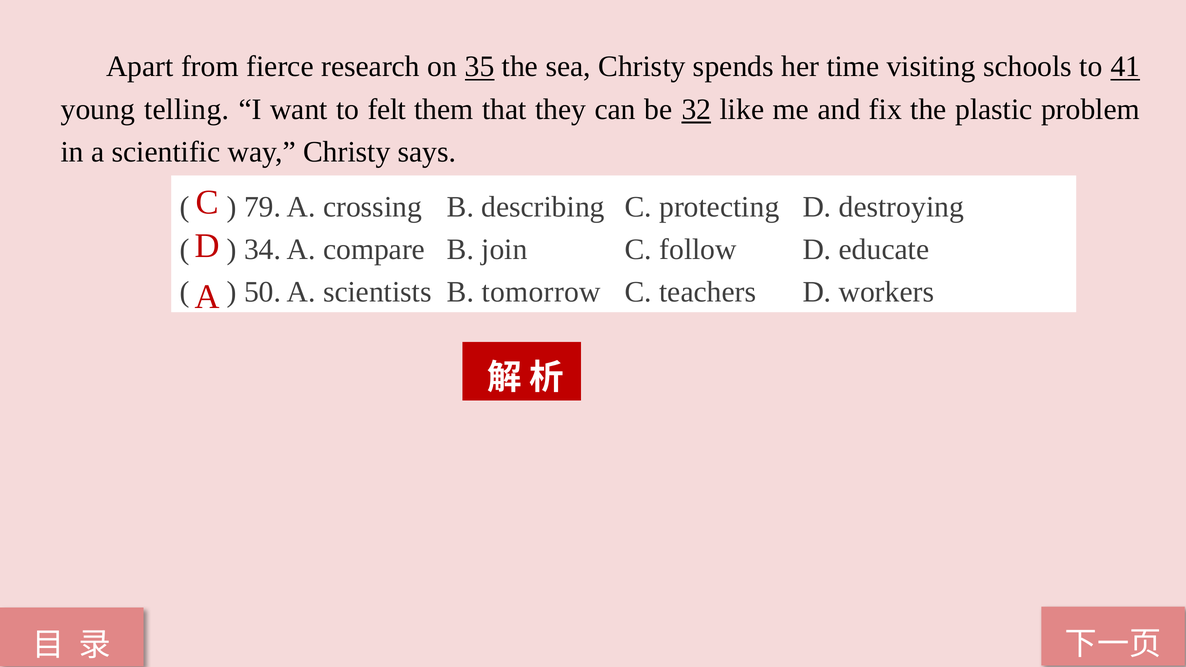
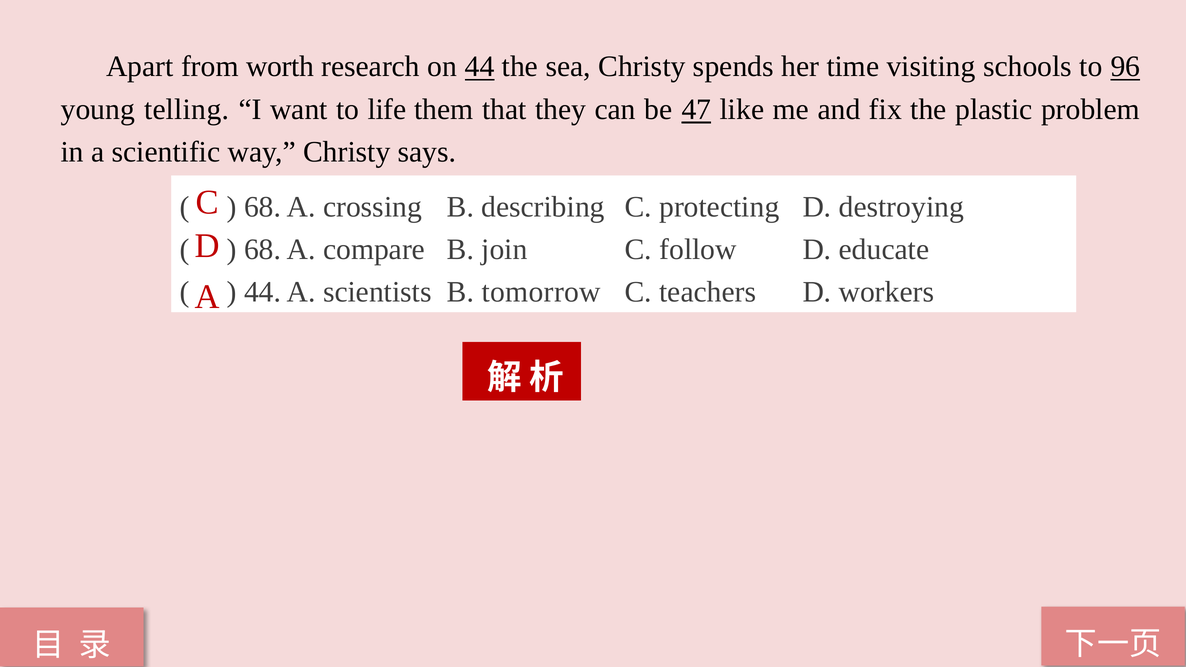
fierce: fierce -> worth
on 35: 35 -> 44
41: 41 -> 96
felt: felt -> life
32: 32 -> 47
79 at (263, 207): 79 -> 68
34 at (263, 249): 34 -> 68
50 at (263, 292): 50 -> 44
